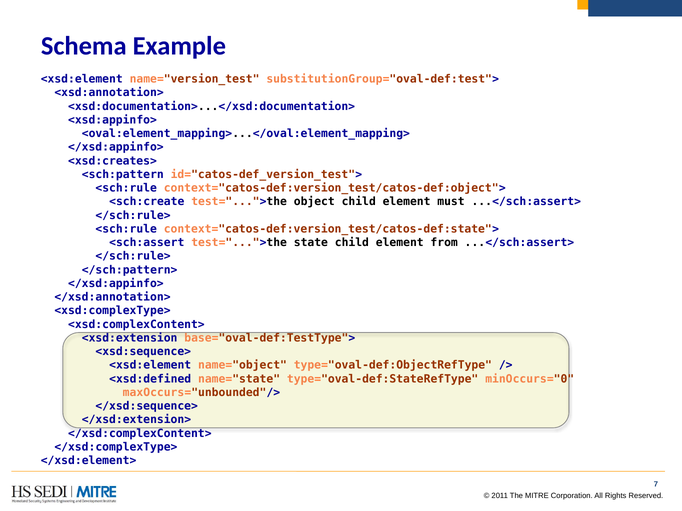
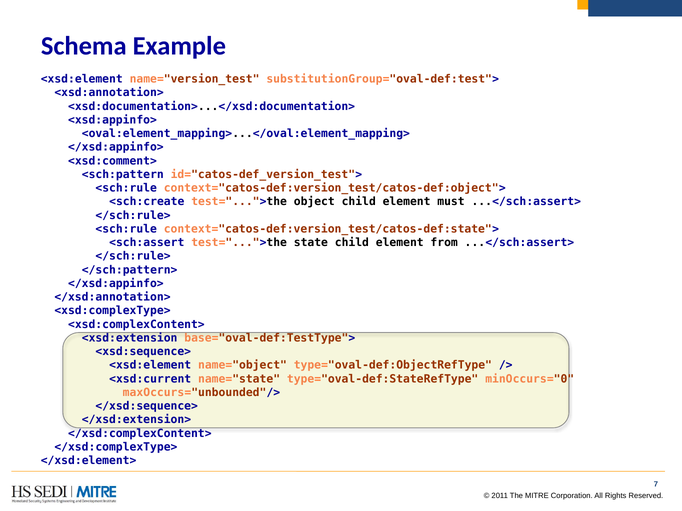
<xsd:creates>: <xsd:creates> -> <xsd:comment>
<xsd:defined: <xsd:defined -> <xsd:current
